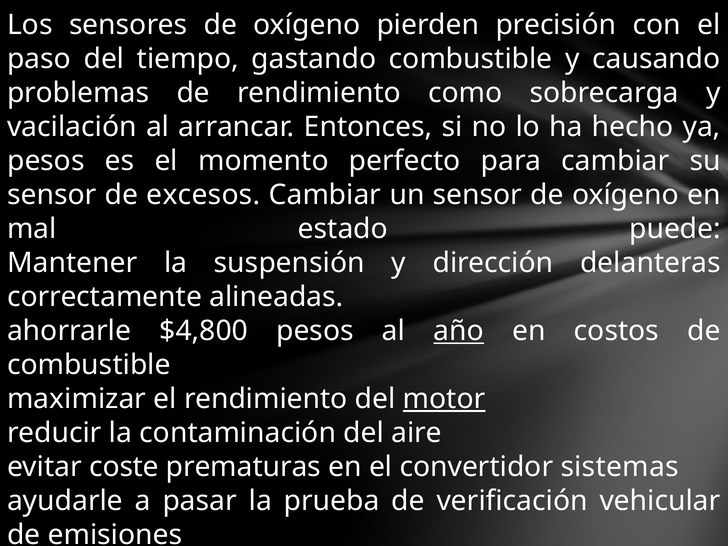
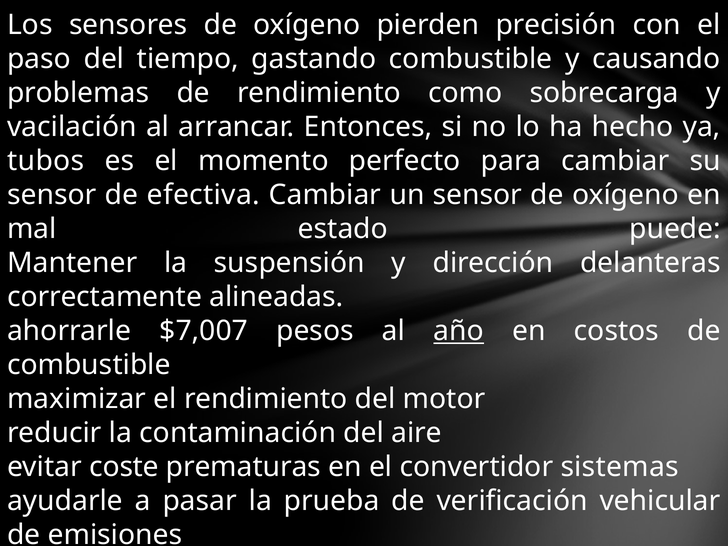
pesos at (46, 161): pesos -> tubos
excesos: excesos -> efectiva
$4,800: $4,800 -> $7,007
motor underline: present -> none
